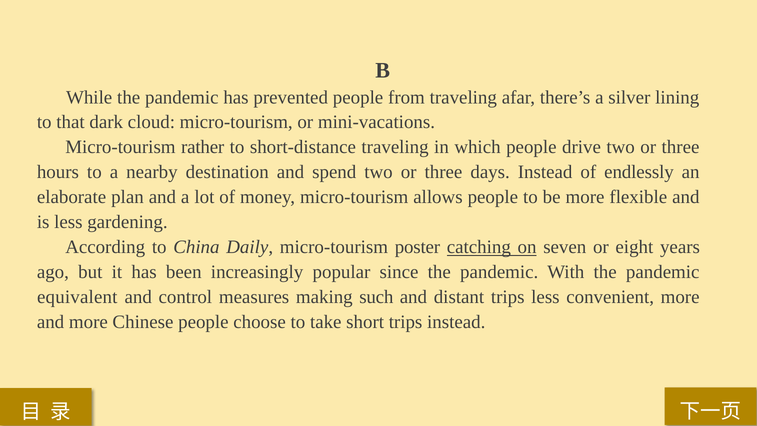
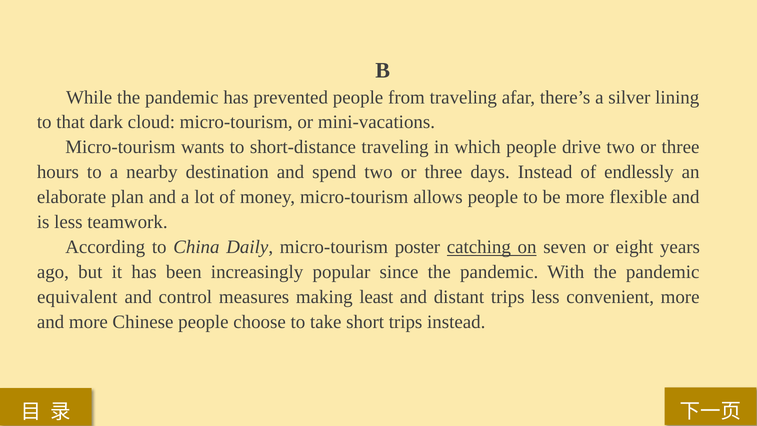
rather: rather -> wants
gardening: gardening -> teamwork
such: such -> least
